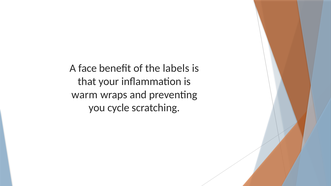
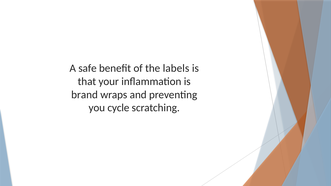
face: face -> safe
warm: warm -> brand
